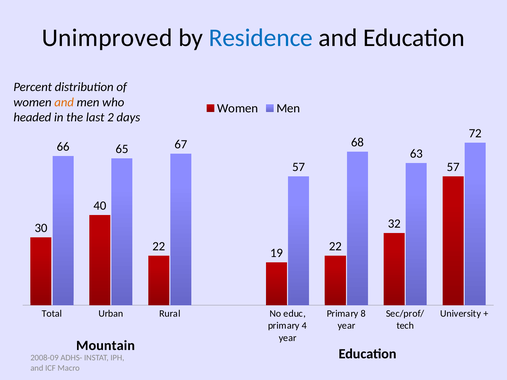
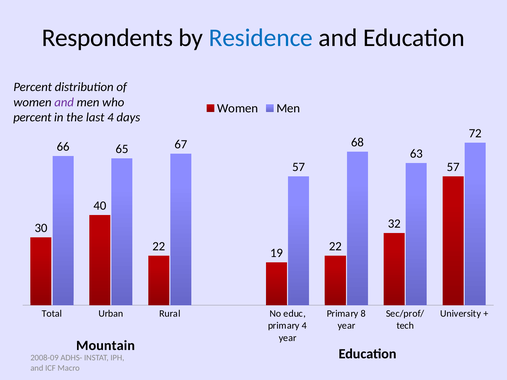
Unimproved: Unimproved -> Respondents
and at (64, 102) colour: orange -> purple
headed at (32, 117): headed -> percent
last 2: 2 -> 4
